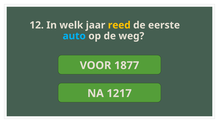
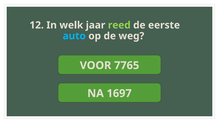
reed colour: yellow -> light green
1877: 1877 -> 7765
1217: 1217 -> 1697
